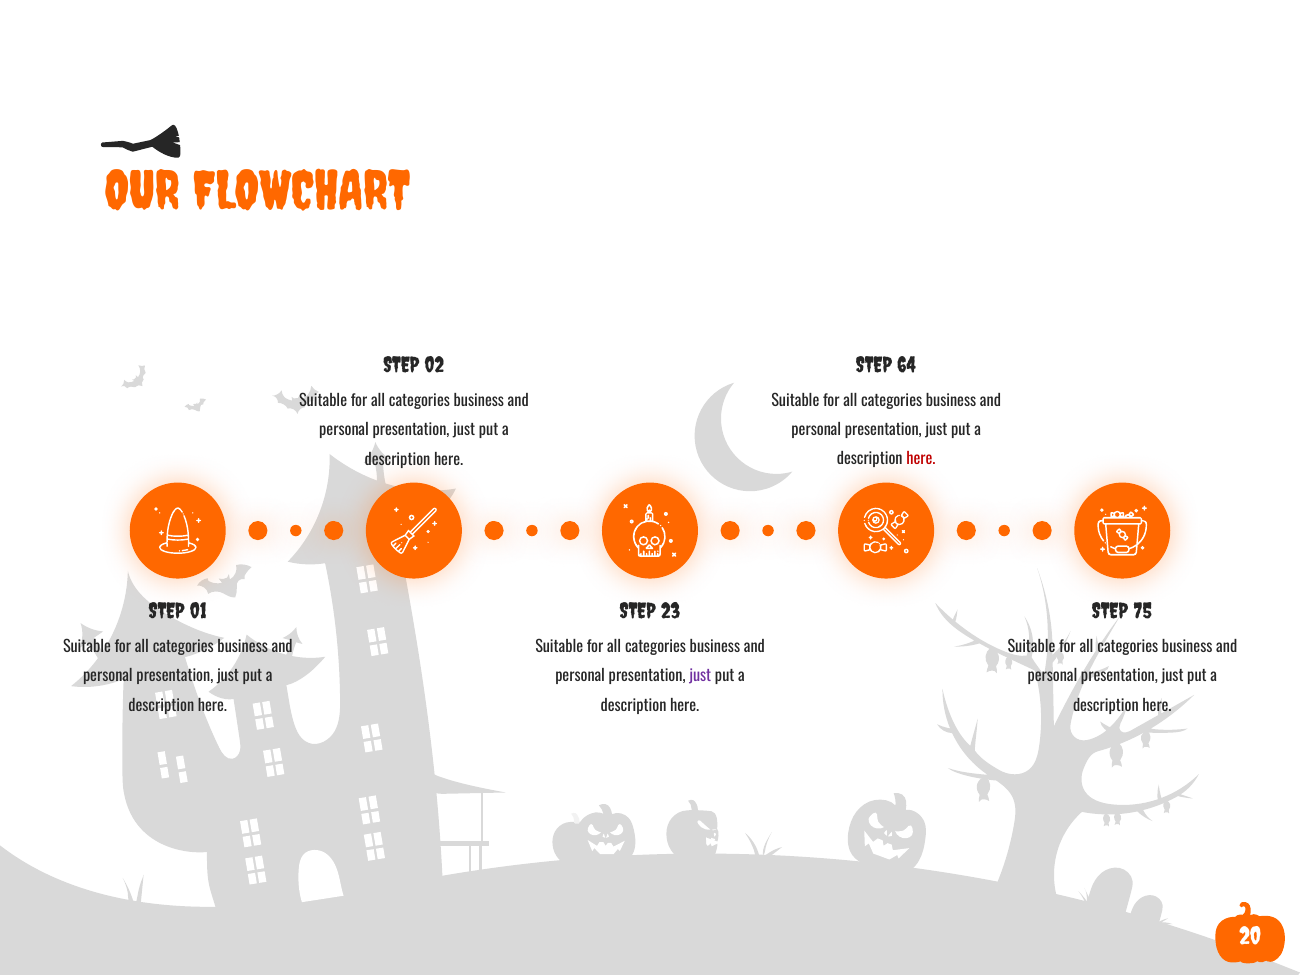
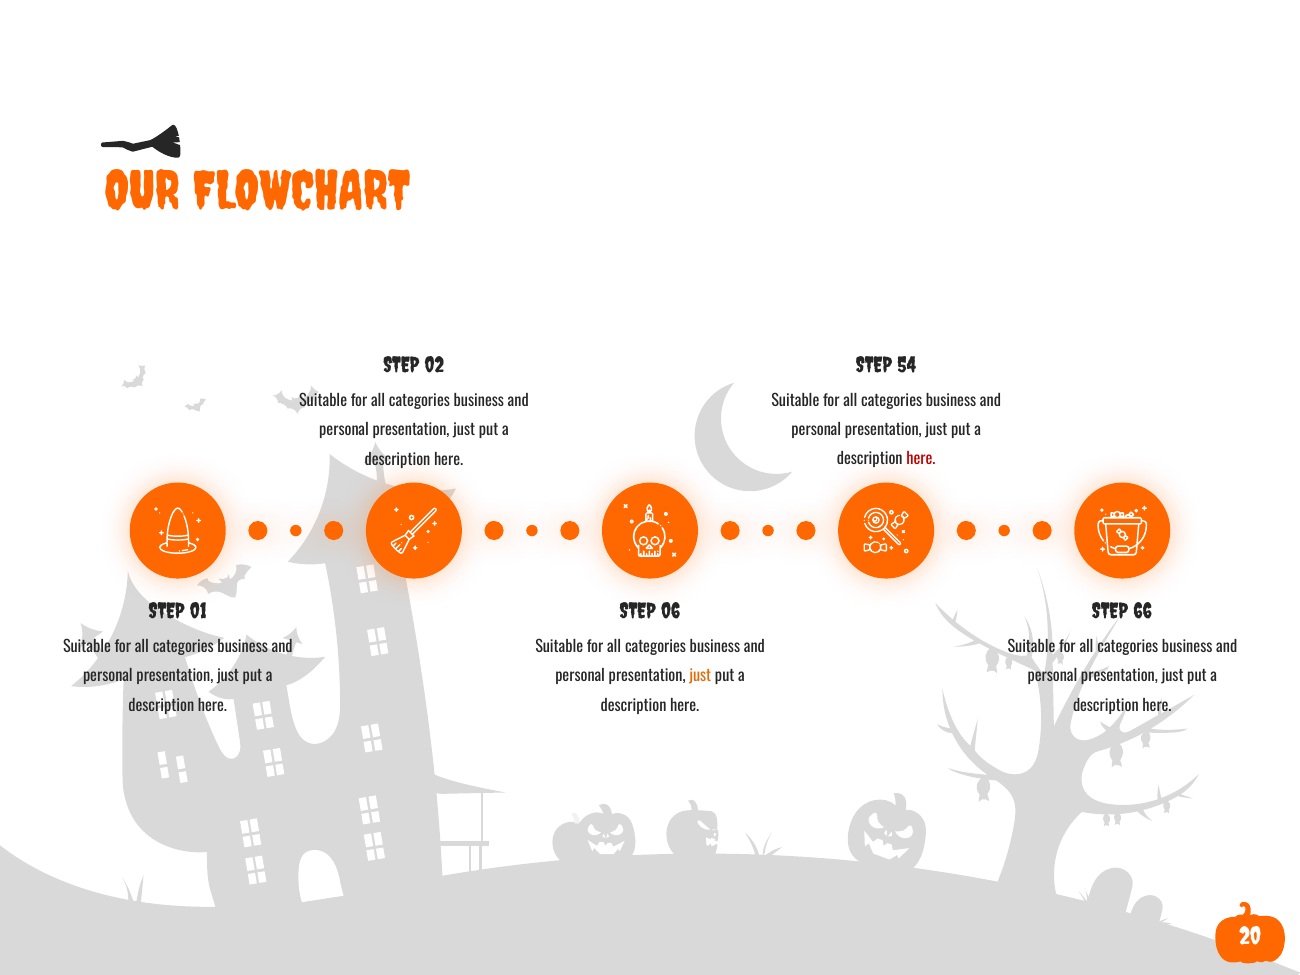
64: 64 -> 54
23: 23 -> 06
75: 75 -> 66
just at (700, 676) colour: purple -> orange
